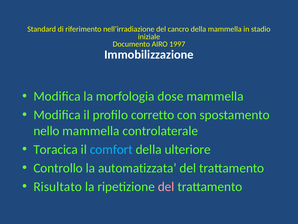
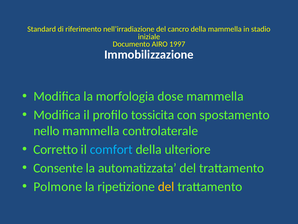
corretto: corretto -> tossicita
Toracica: Toracica -> Corretto
Controllo: Controllo -> Consente
Risultato: Risultato -> Polmone
del at (166, 186) colour: pink -> yellow
